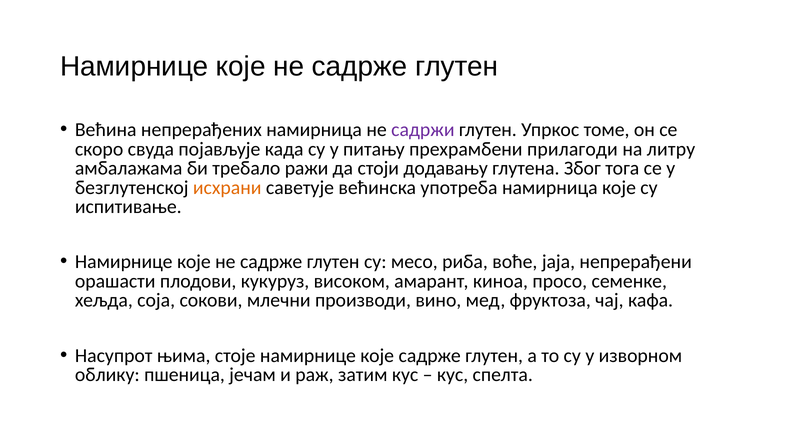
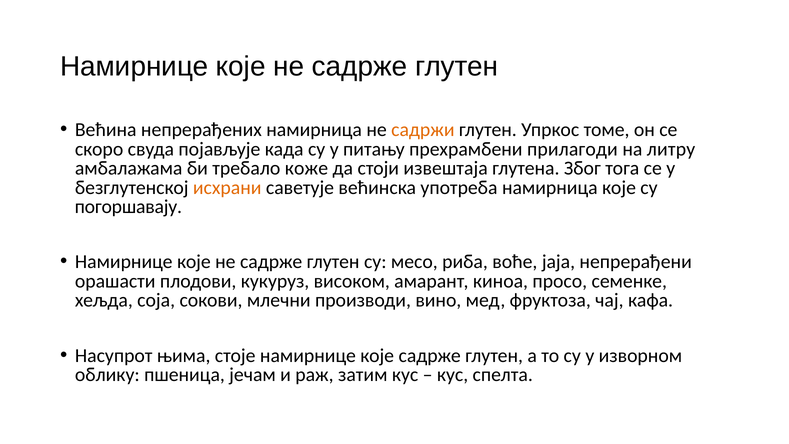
садржи colour: purple -> orange
ражи: ражи -> коже
додавању: додавању -> извештаја
испитивање: испитивање -> погоршавају
